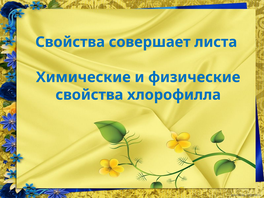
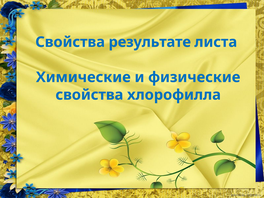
совершает: совершает -> результате
